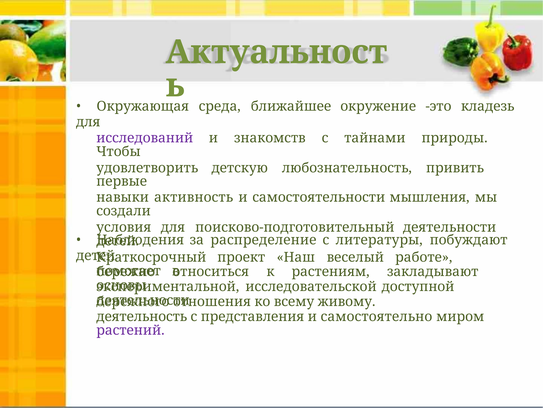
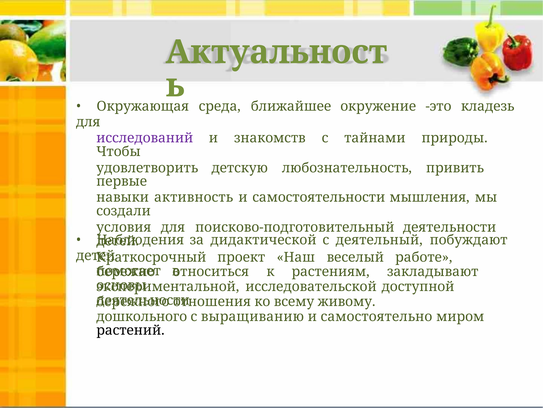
распределение: распределение -> дидактической
литературы: литературы -> деятельный
деятельность: деятельность -> дошкольного
представления: представления -> выращиванию
растений colour: purple -> black
